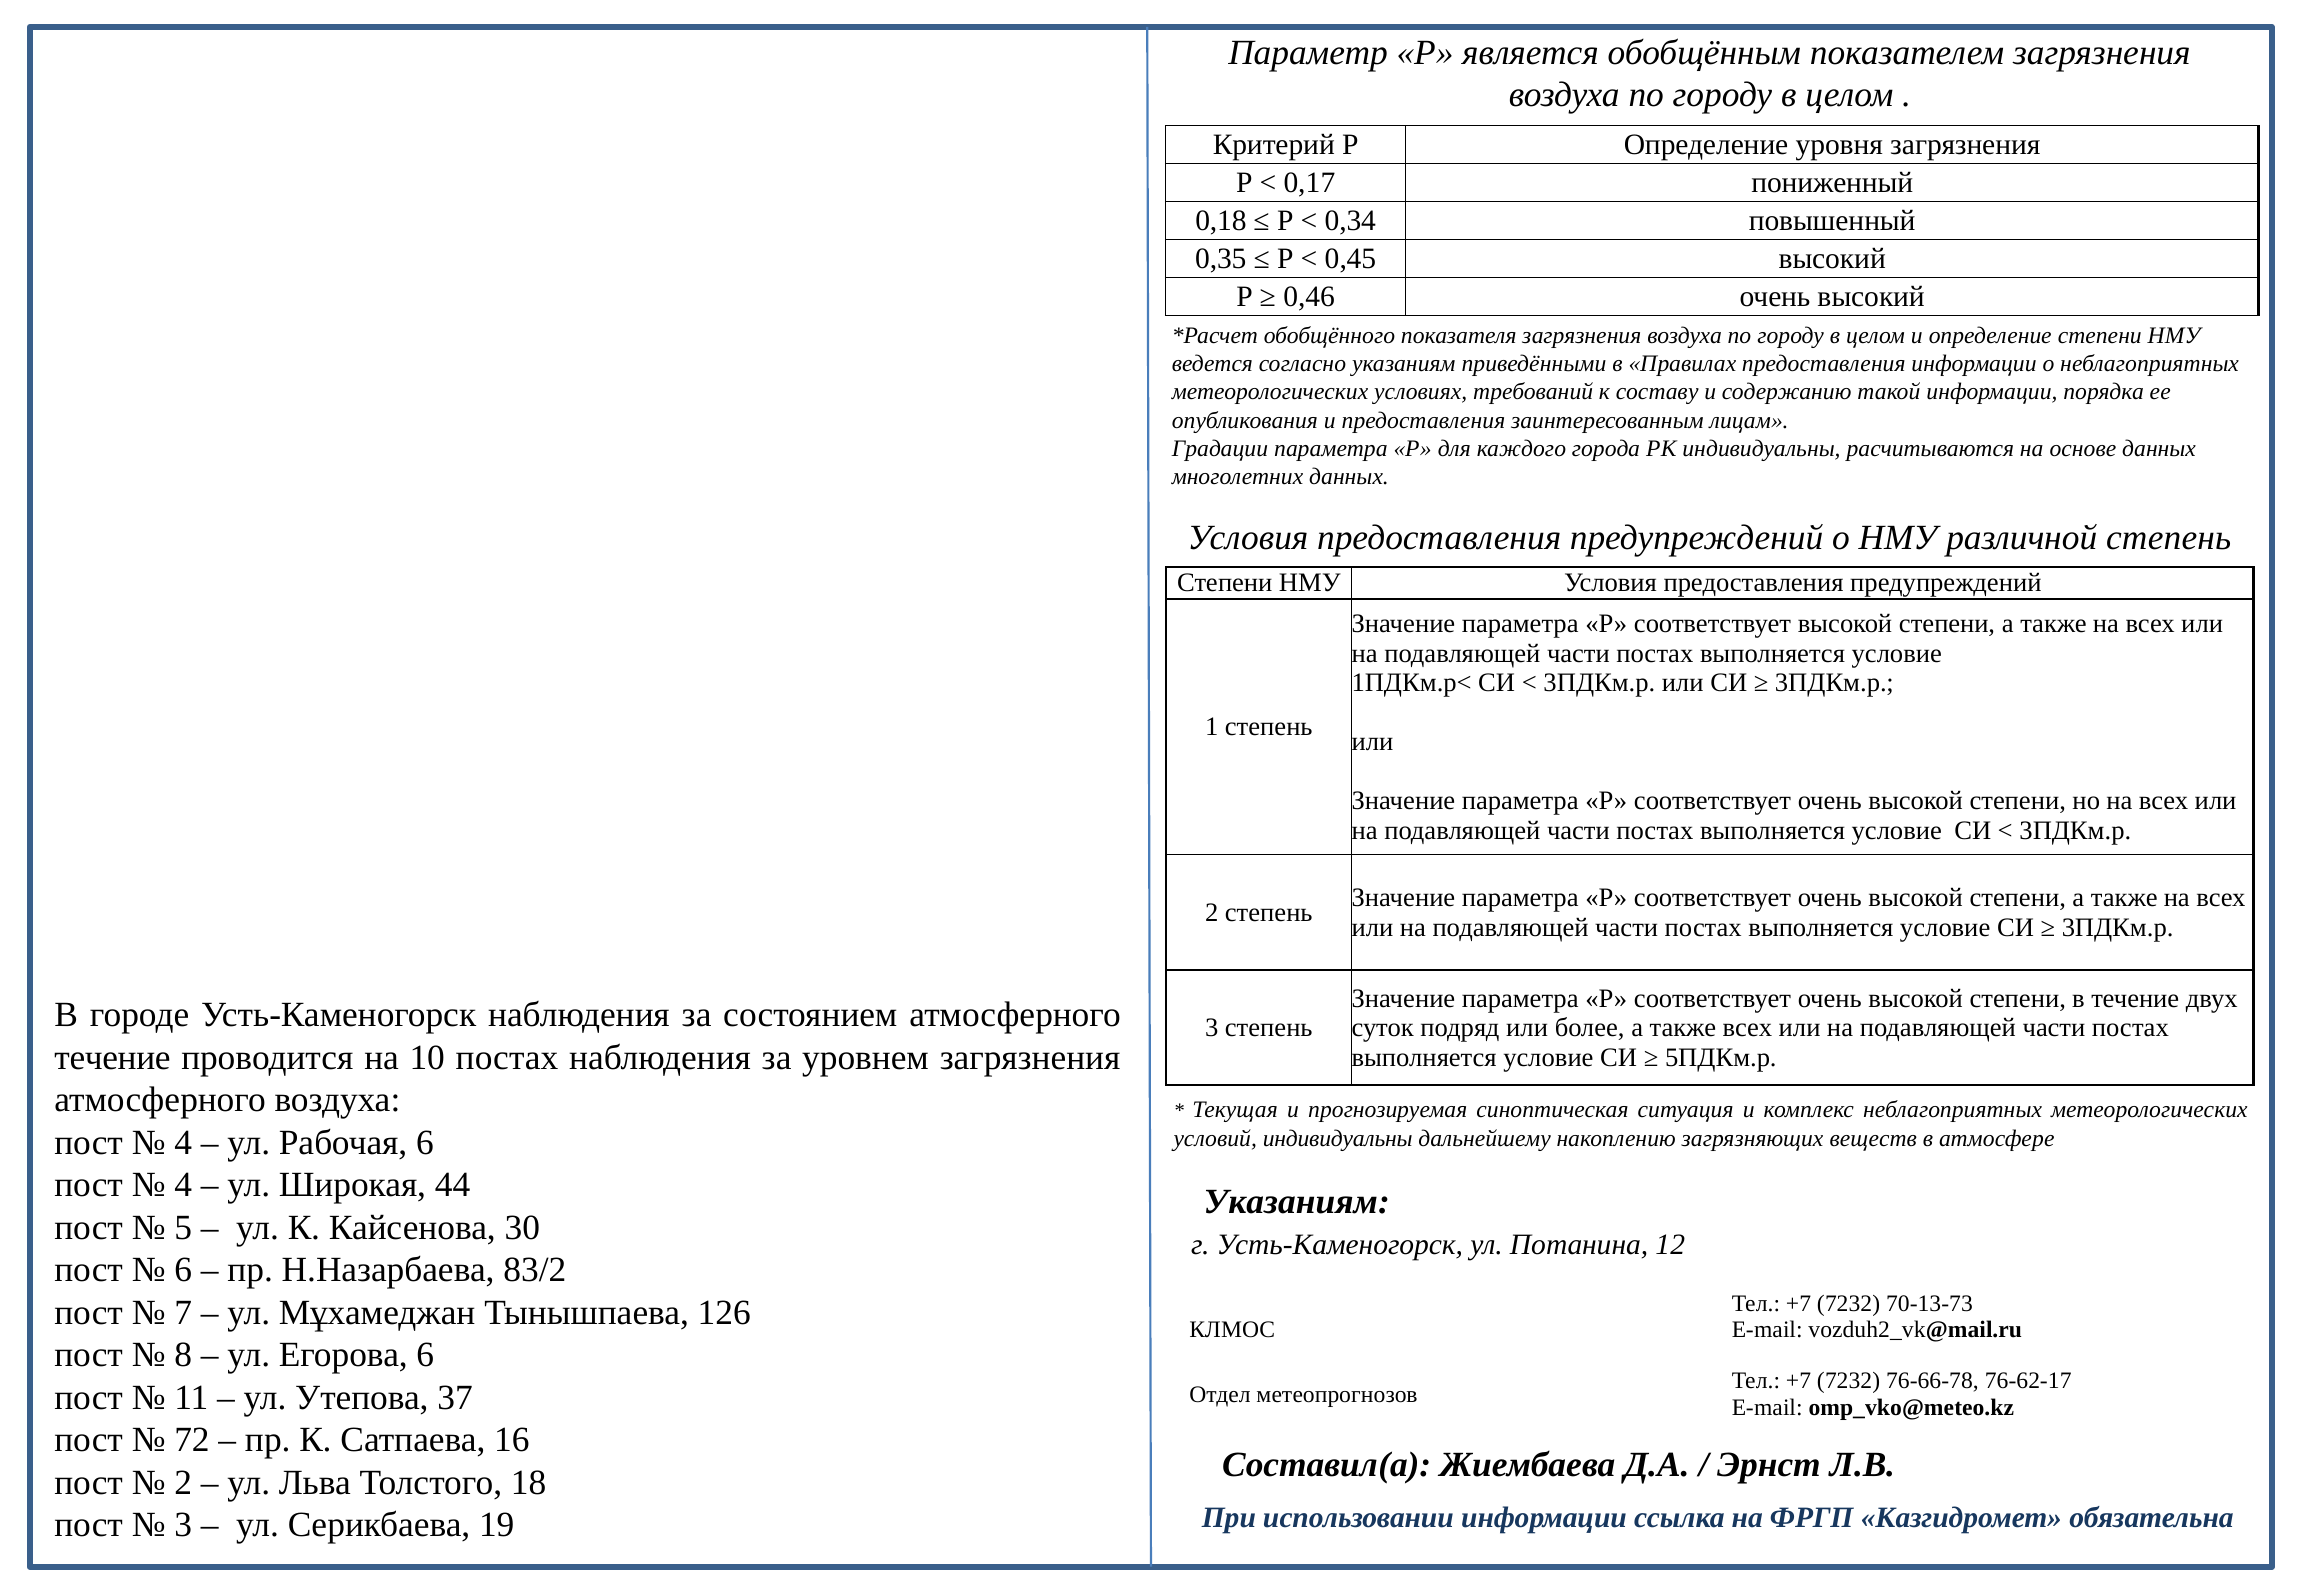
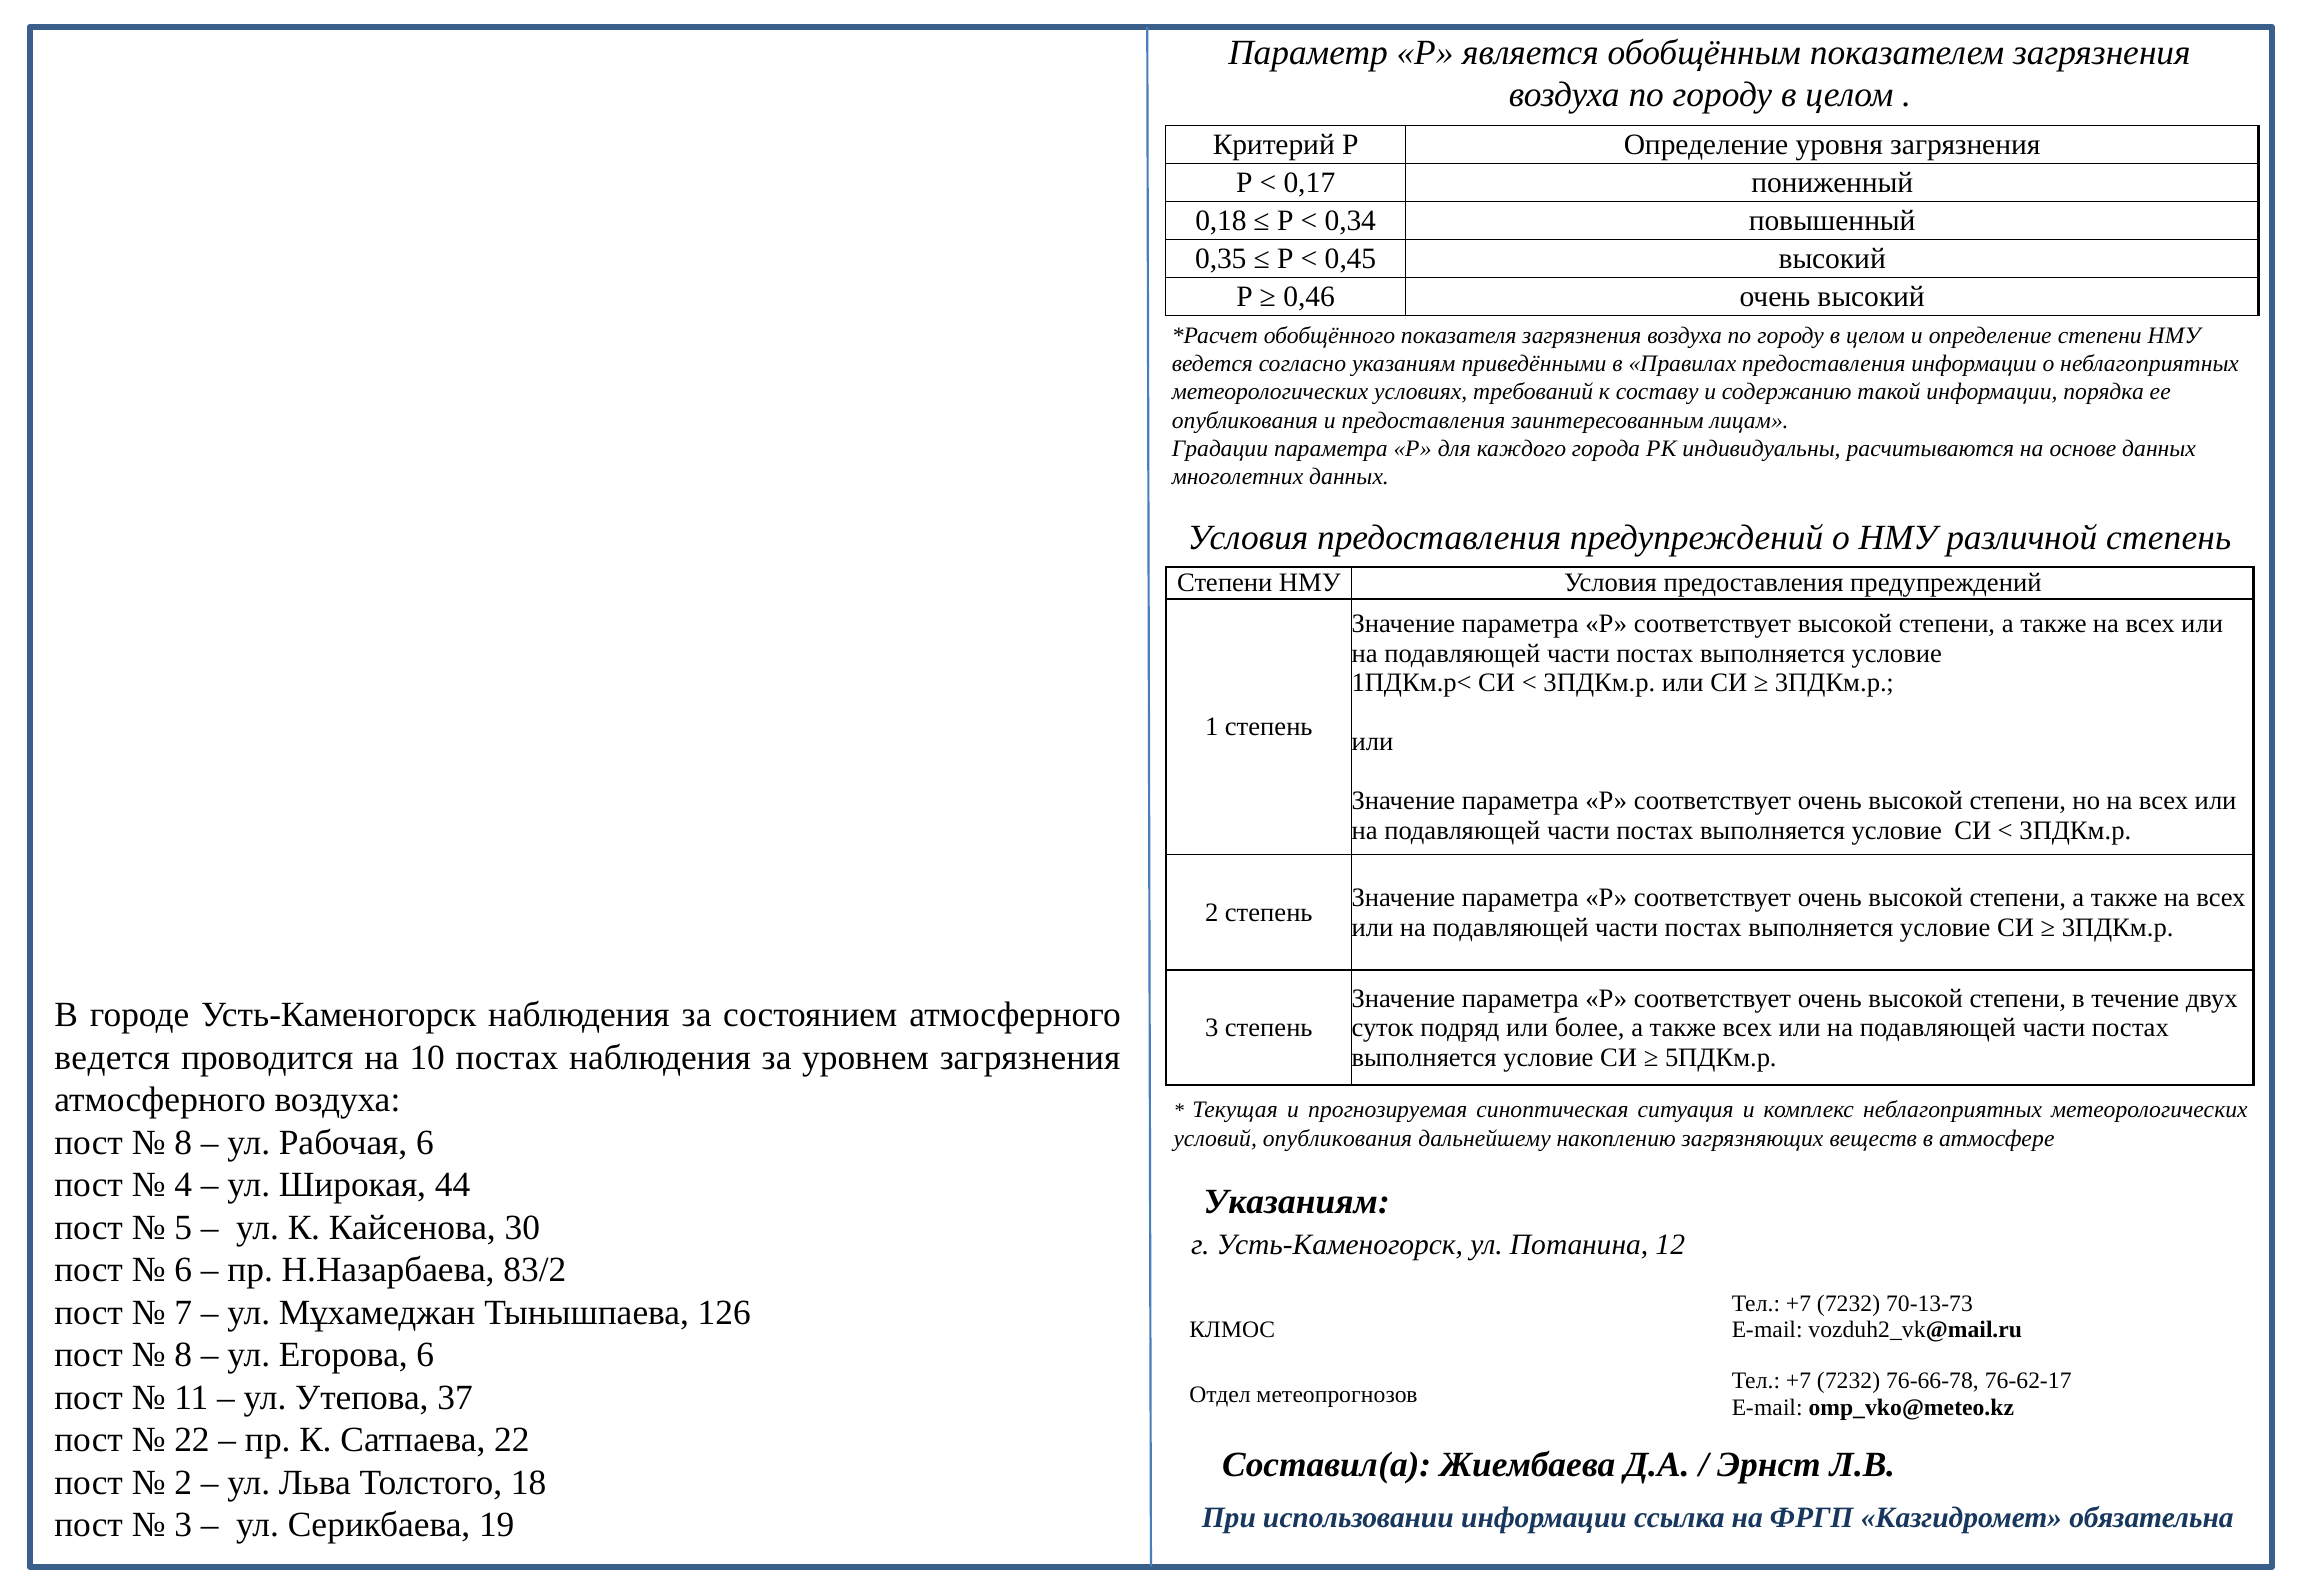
течение at (113, 1057): течение -> ведется
4 at (183, 1142): 4 -> 8
условий индивидуальны: индивидуальны -> опубликования
72 at (192, 1440): 72 -> 22
Сатпаева 16: 16 -> 22
